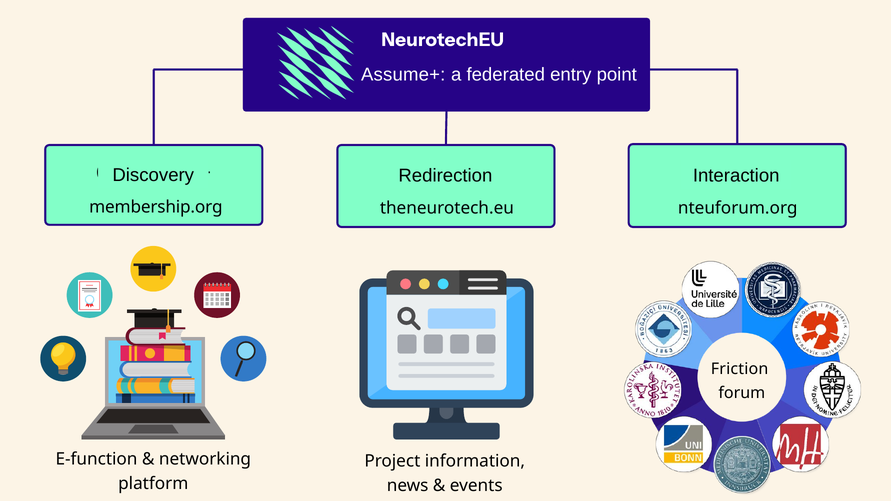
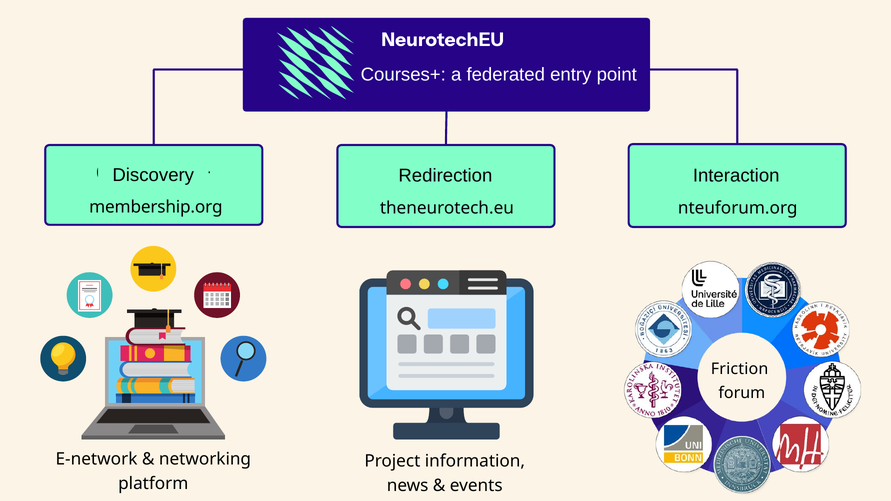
Assume+: Assume+ -> Courses+
E-function: E-function -> E-network
